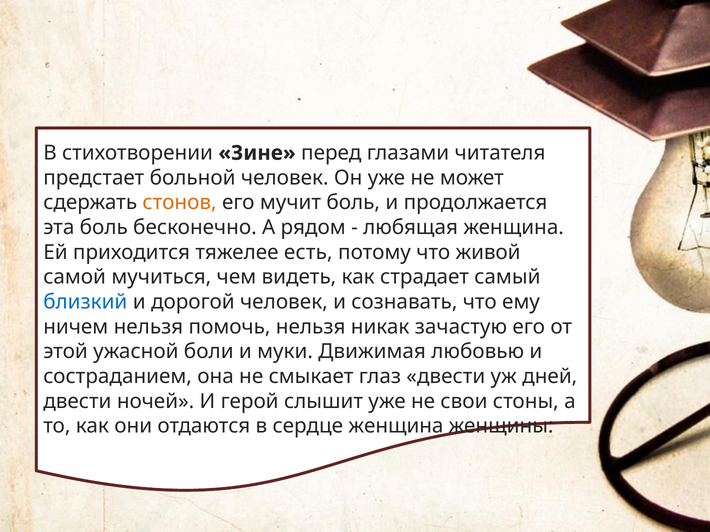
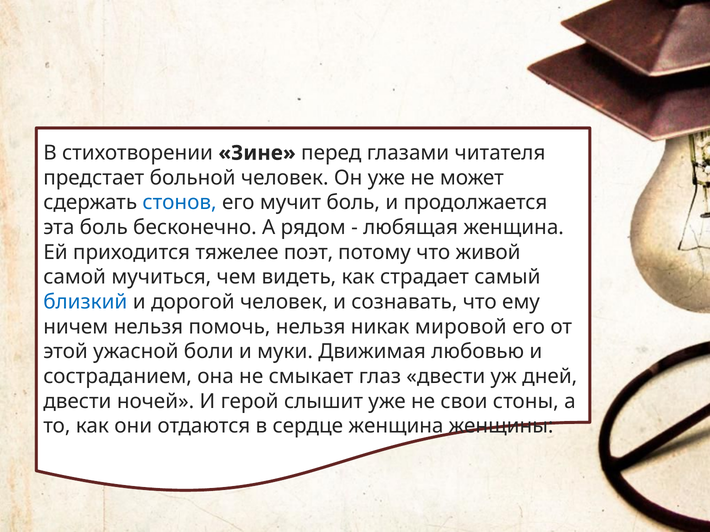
стонов colour: orange -> blue
есть: есть -> поэт
зачастую: зачастую -> мировой
